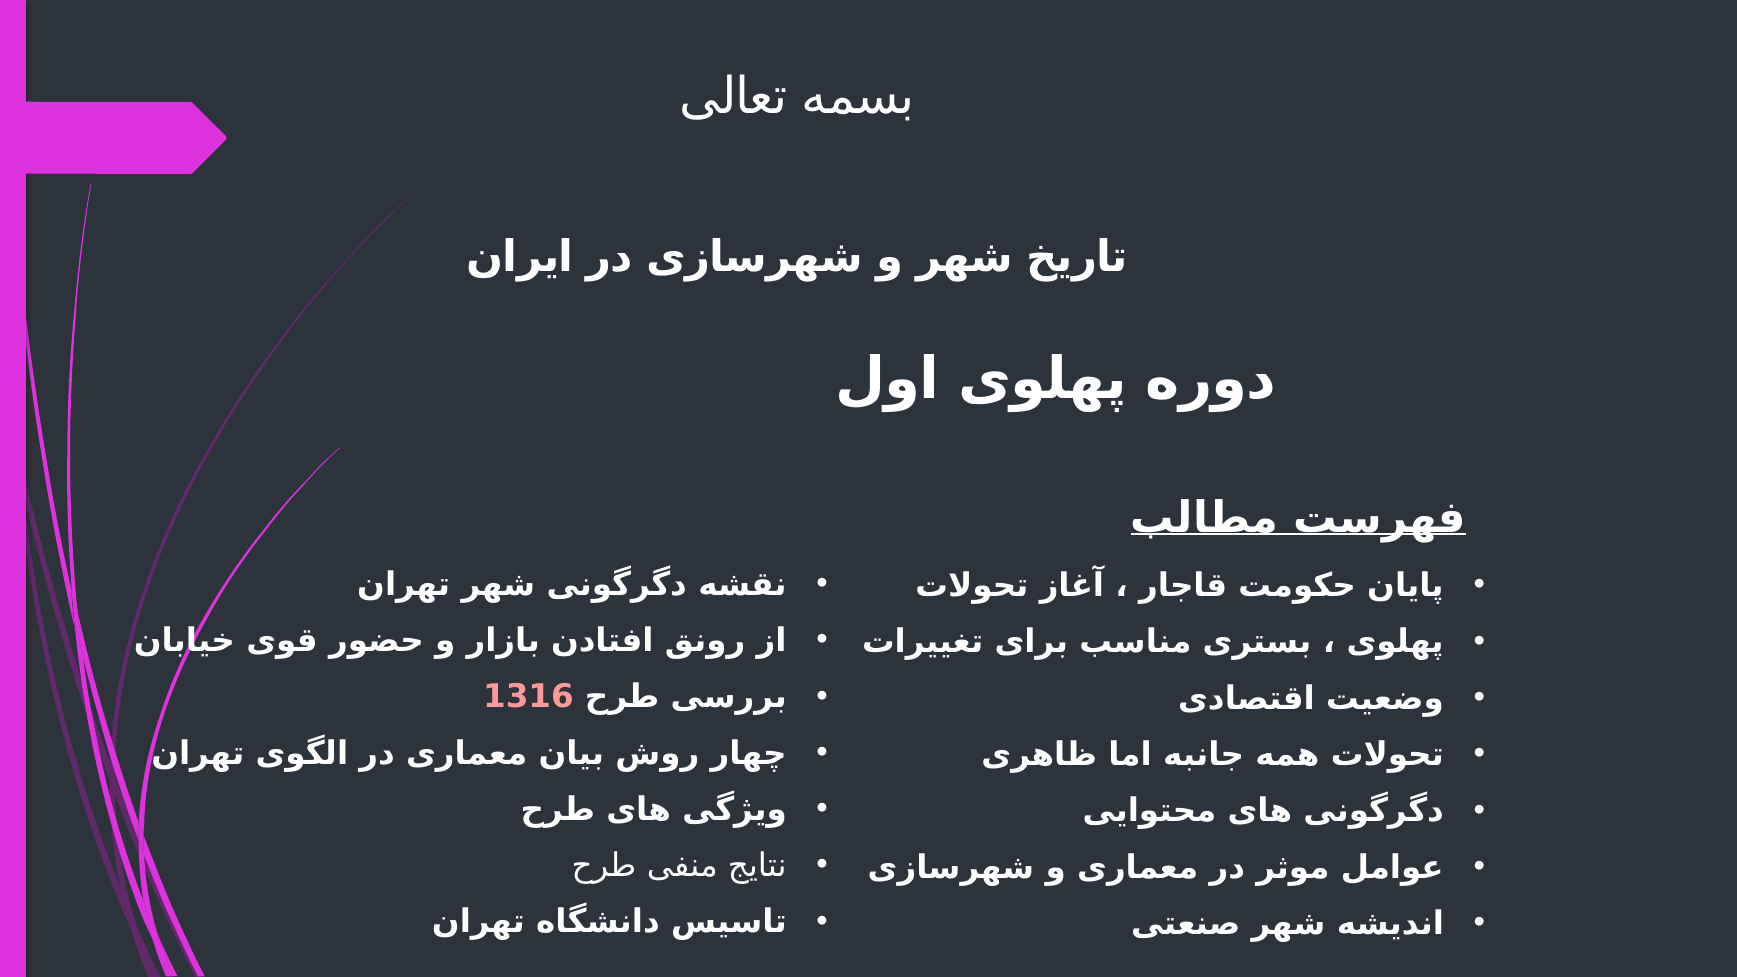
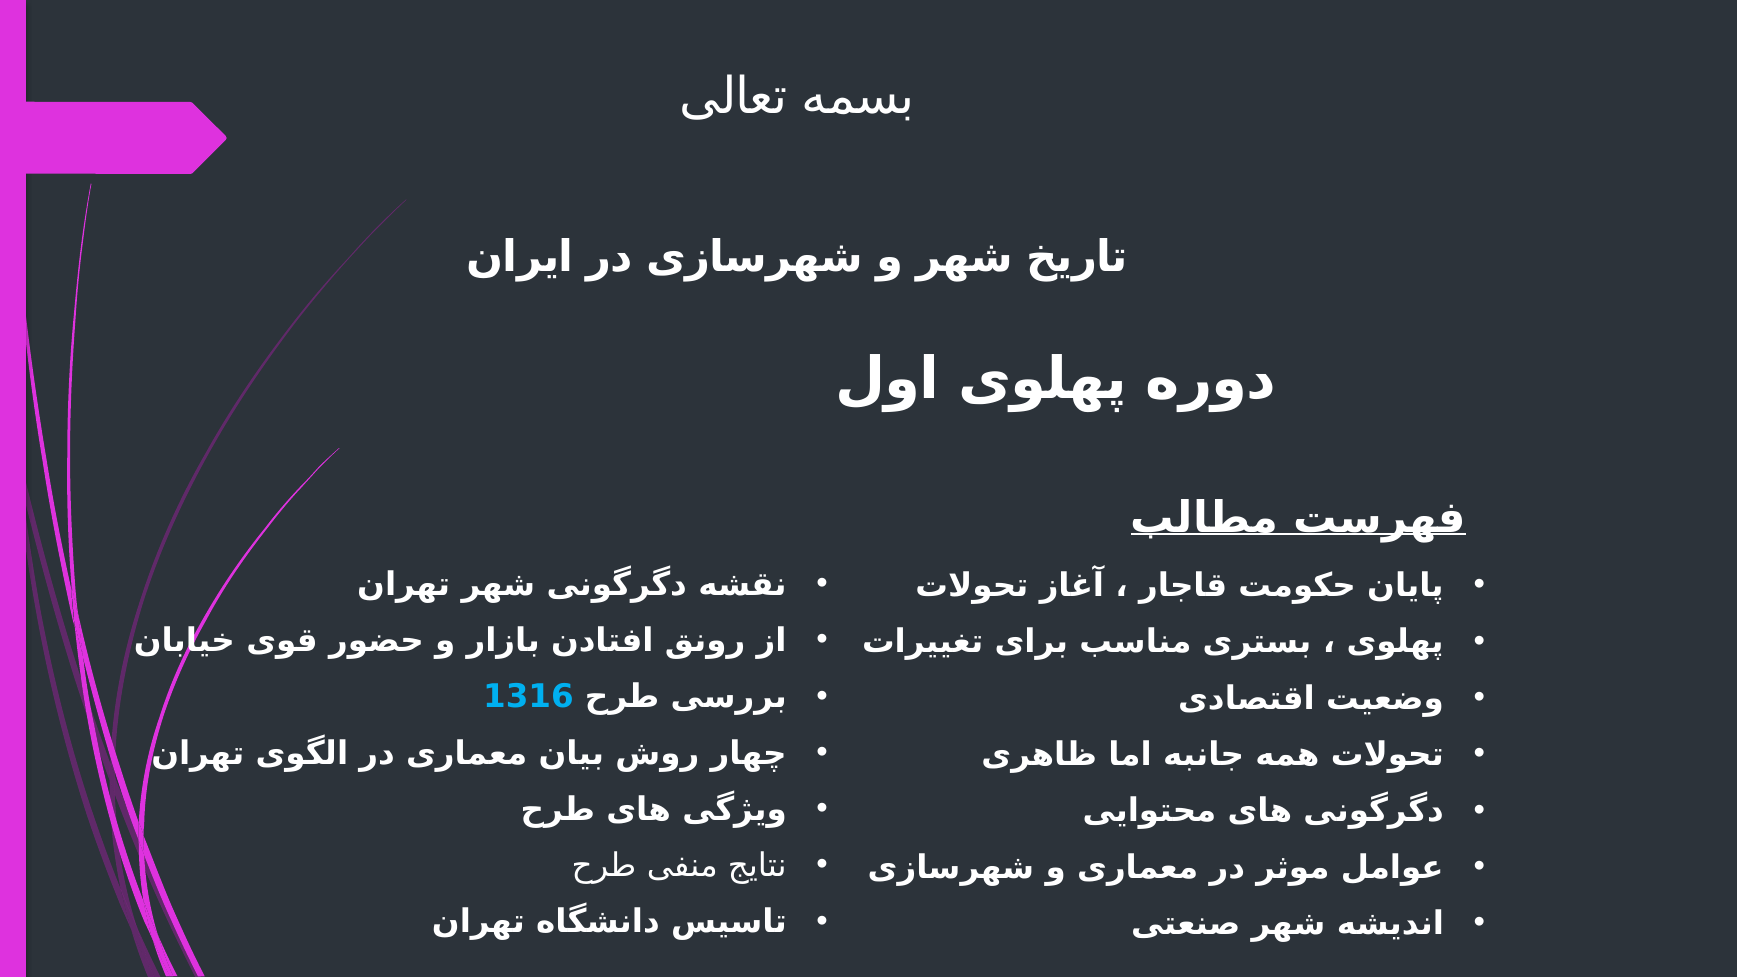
1316 colour: pink -> light blue
